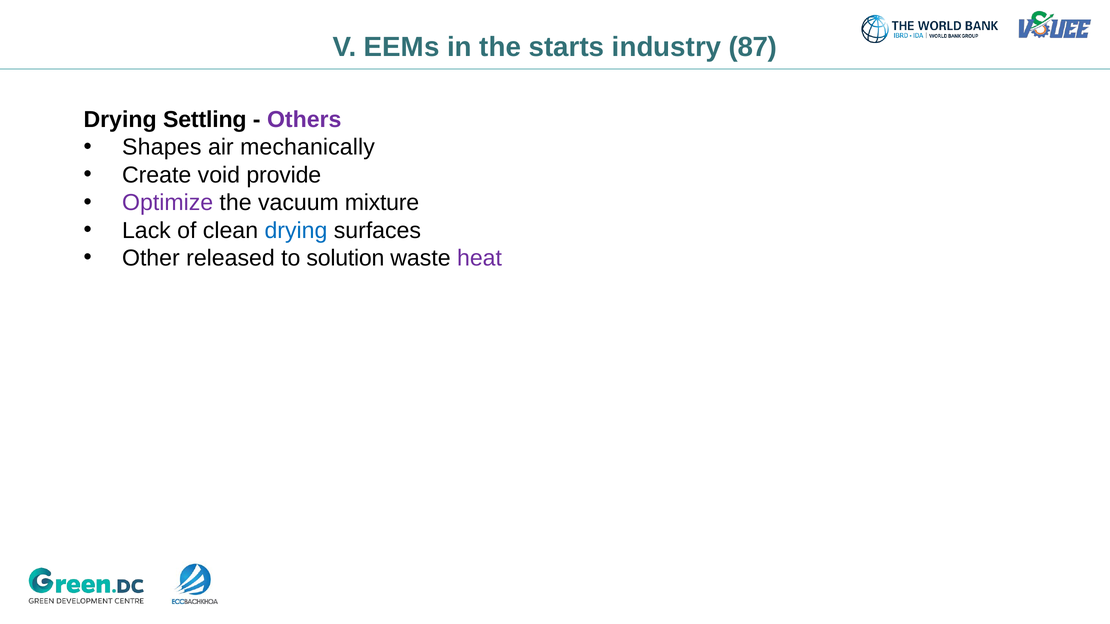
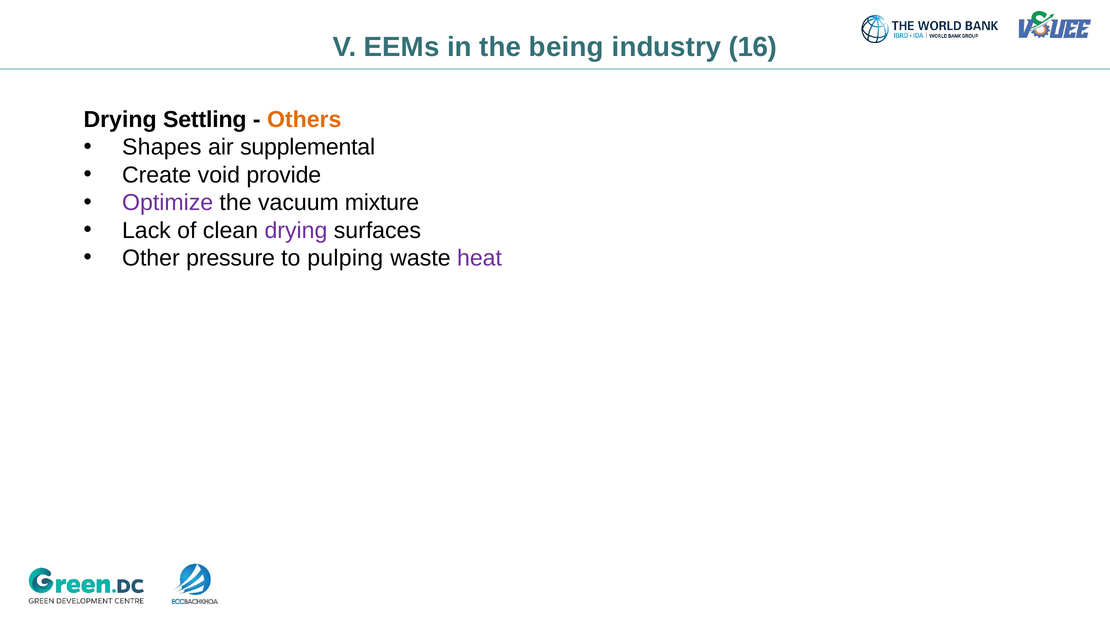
starts: starts -> being
87: 87 -> 16
Others colour: purple -> orange
mechanically: mechanically -> supplemental
drying at (296, 231) colour: blue -> purple
released: released -> pressure
solution: solution -> pulping
